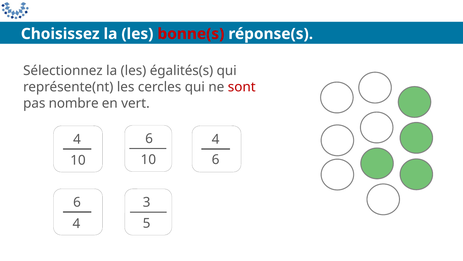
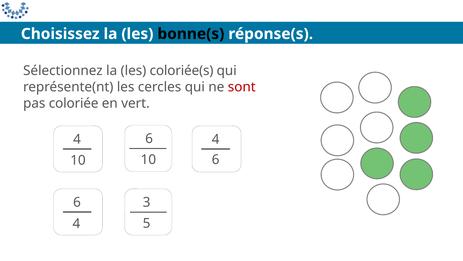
bonne(s colour: red -> black
égalités(s: égalités(s -> coloriée(s
nombre: nombre -> coloriée
